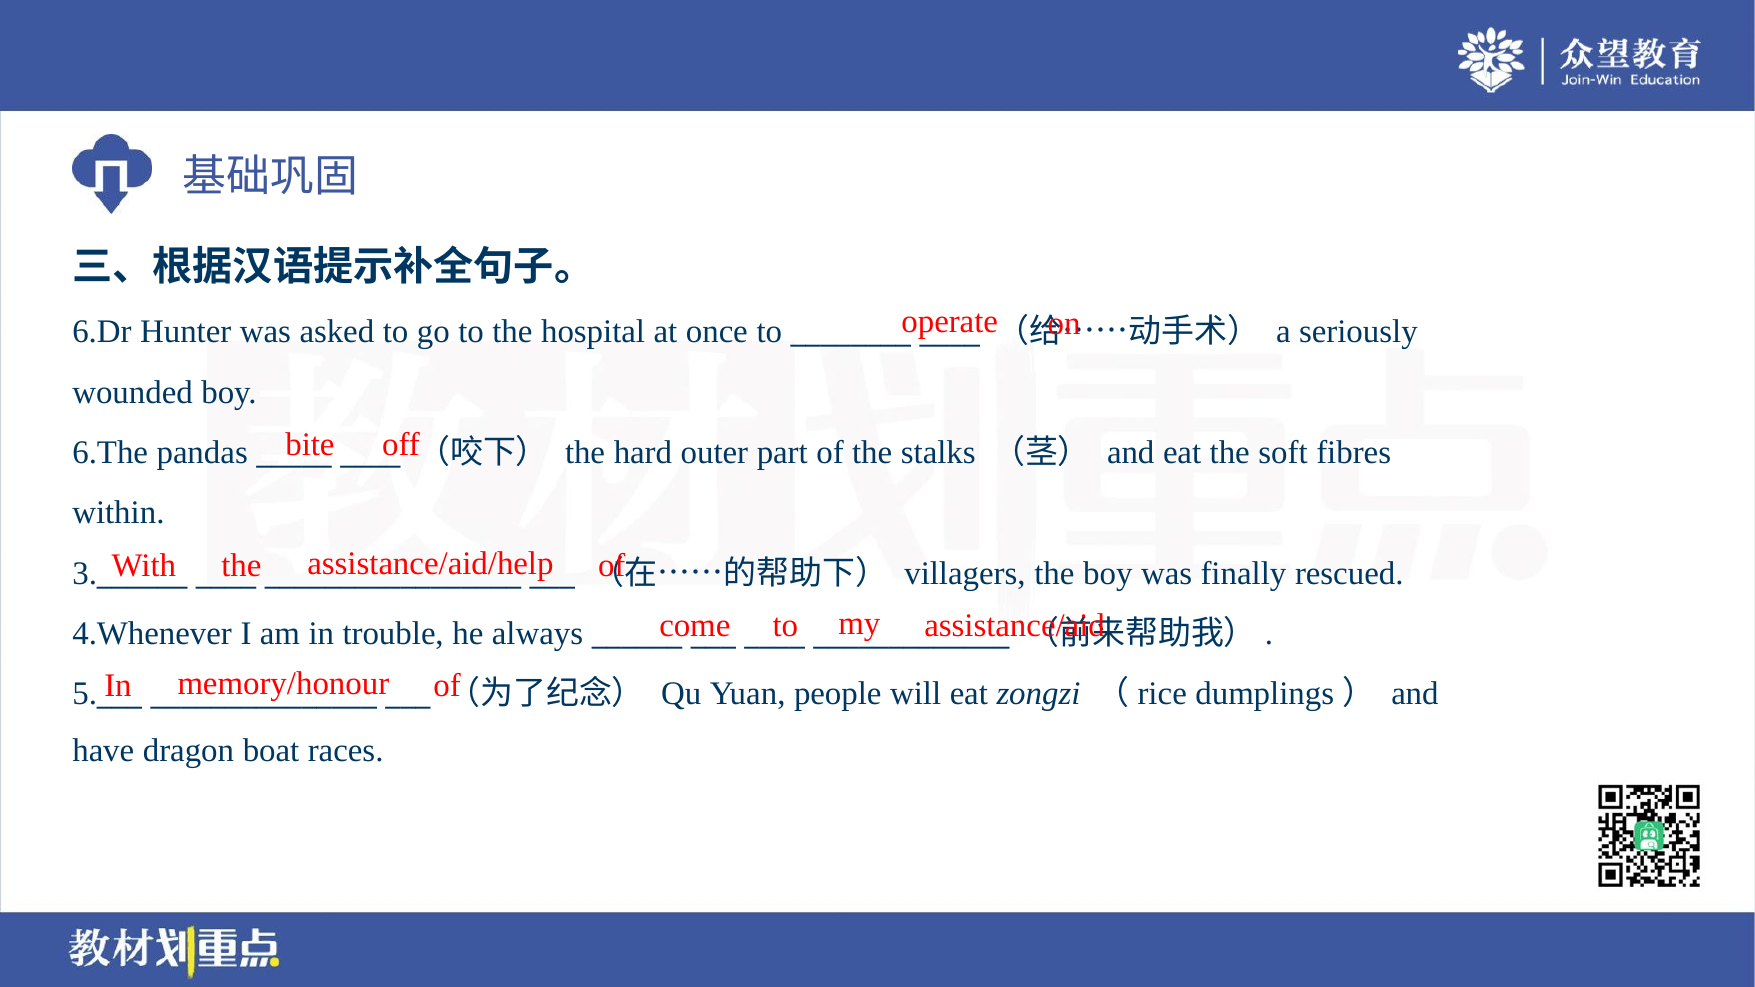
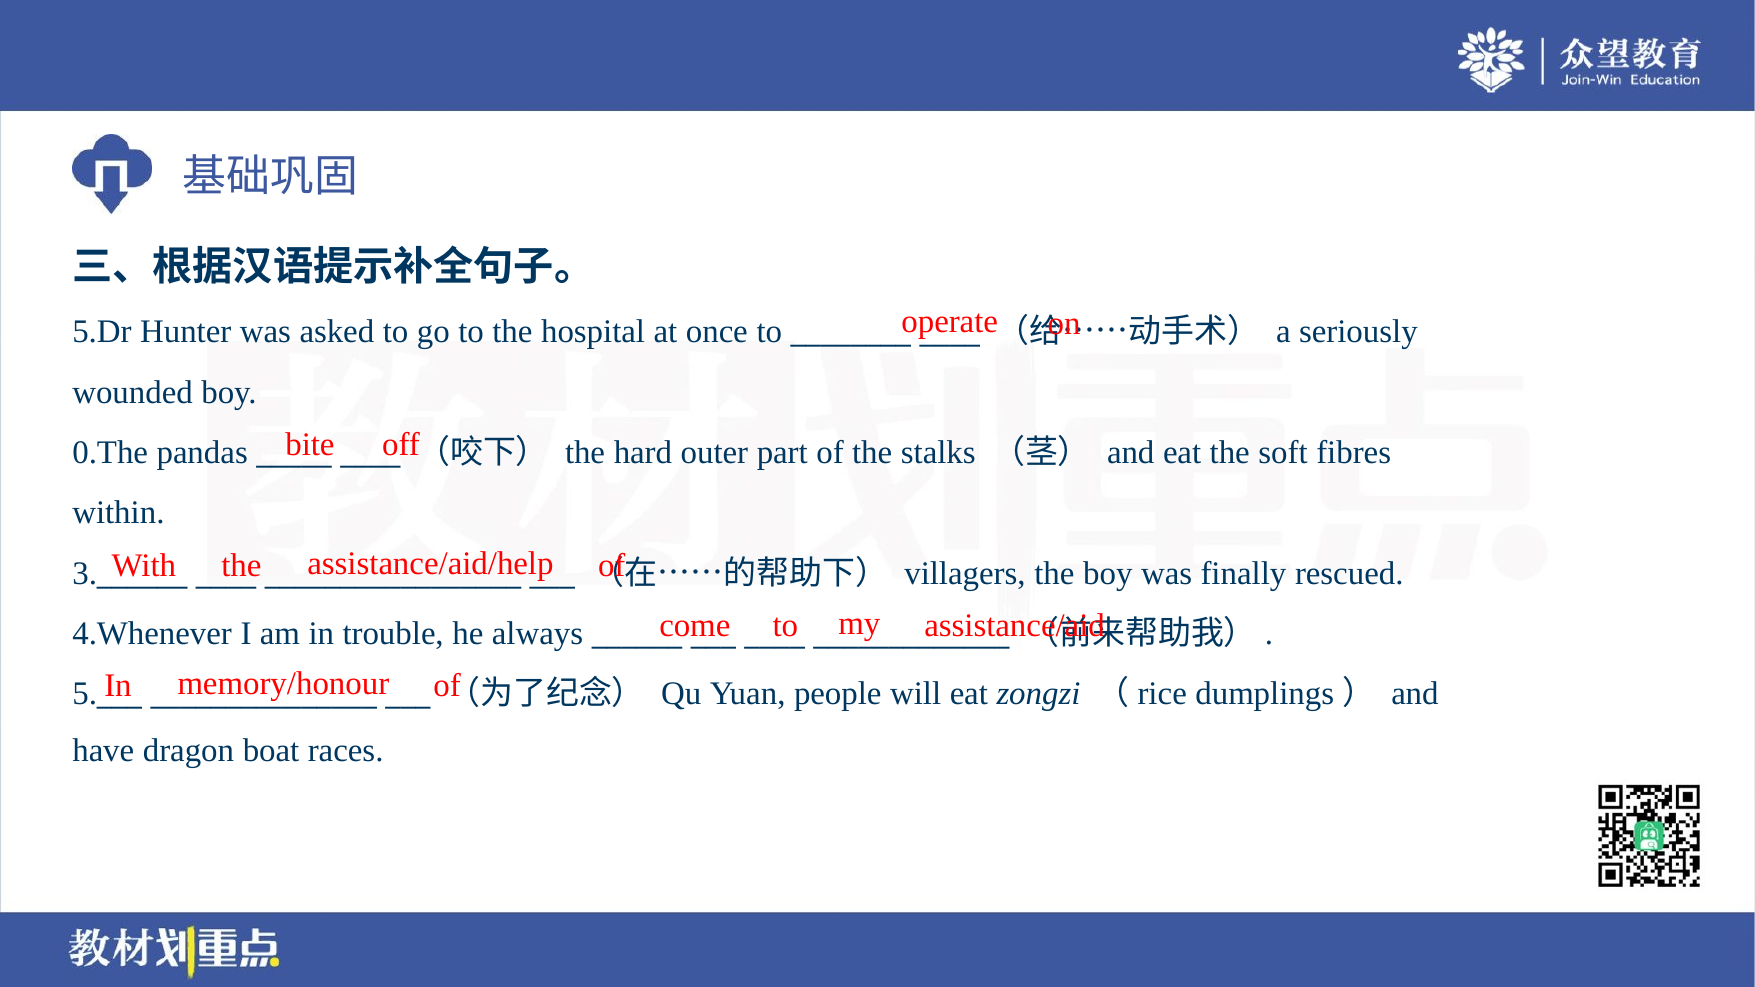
6.Dr: 6.Dr -> 5.Dr
6.The: 6.The -> 0.The
